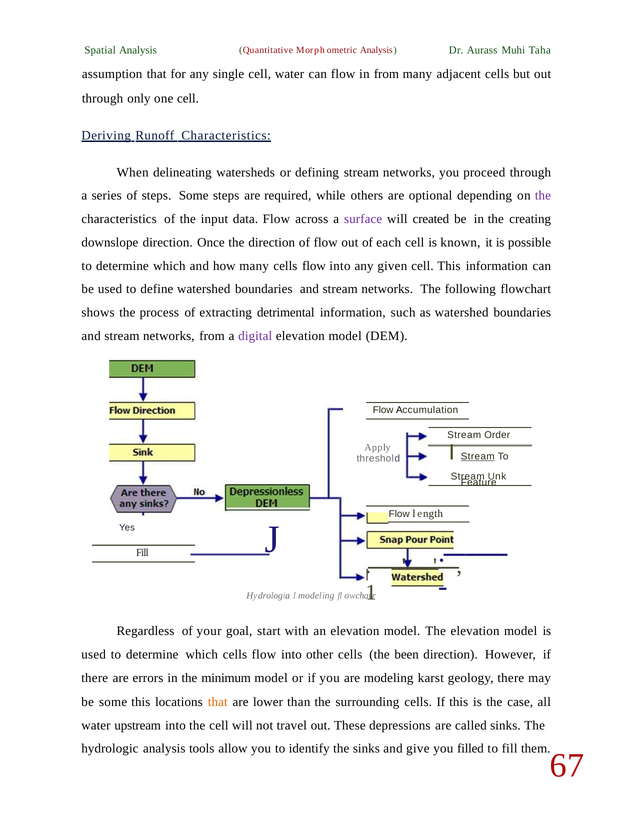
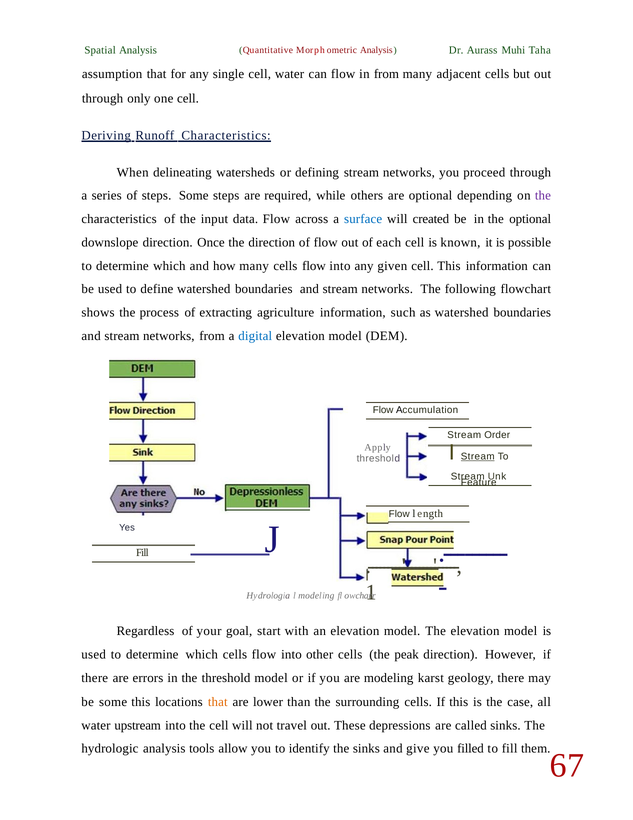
surface colour: purple -> blue
the creating: creating -> optional
detrimental: detrimental -> agriculture
digital colour: purple -> blue
been: been -> peak
the minimum: minimum -> threshold
